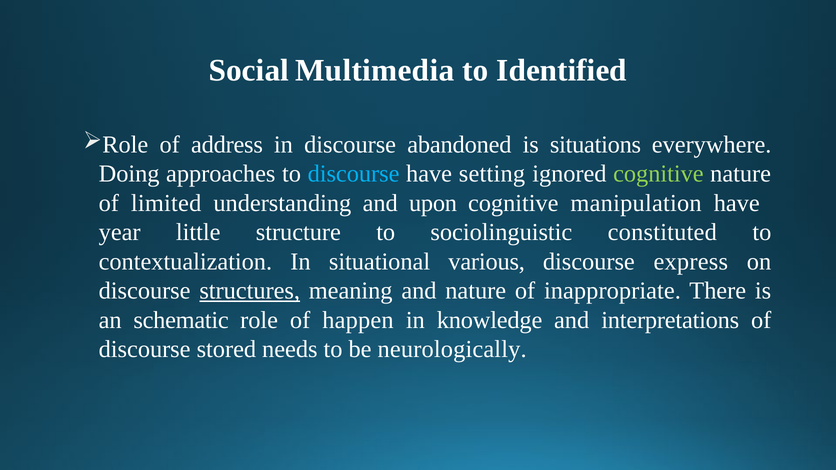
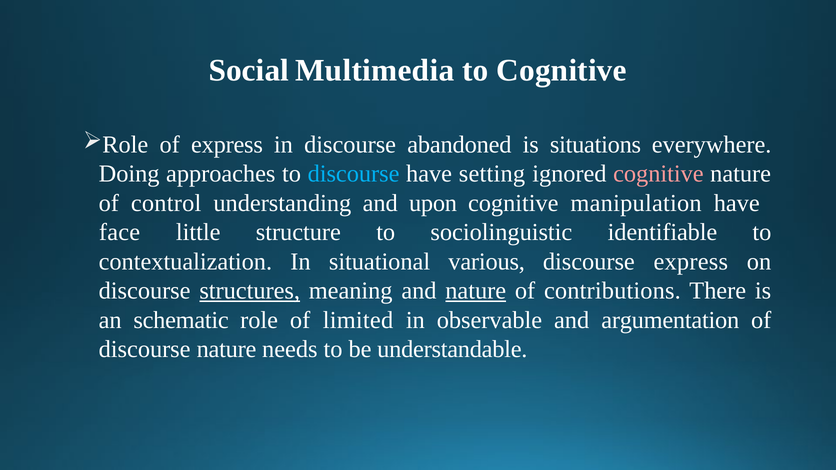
to Identified: Identified -> Cognitive
of address: address -> express
cognitive at (658, 174) colour: light green -> pink
limited: limited -> control
year: year -> face
constituted: constituted -> identifiable
nature at (476, 291) underline: none -> present
inappropriate: inappropriate -> contributions
happen: happen -> limited
knowledge: knowledge -> observable
interpretations: interpretations -> argumentation
discourse stored: stored -> nature
neurologically: neurologically -> understandable
